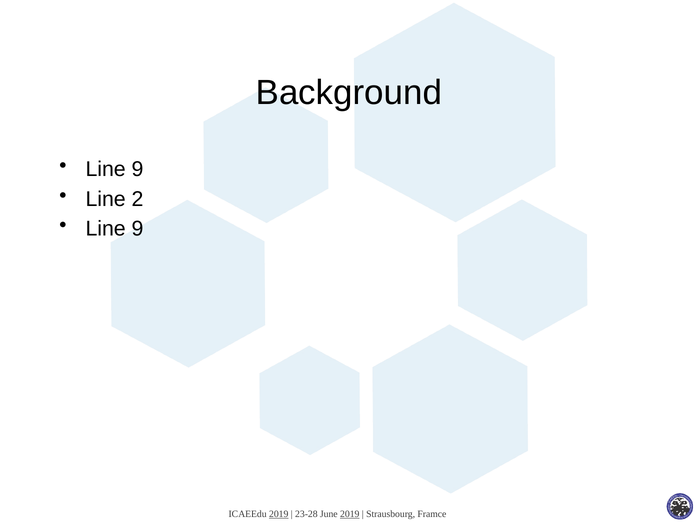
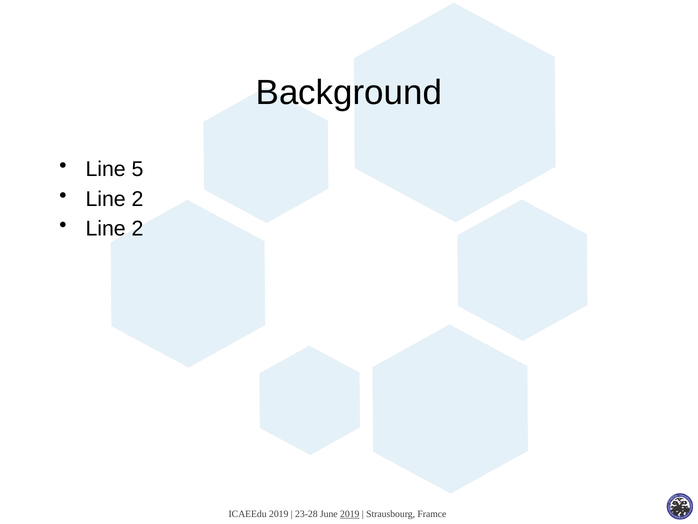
9 at (137, 169): 9 -> 5
9 at (137, 229): 9 -> 2
2019 at (279, 514) underline: present -> none
